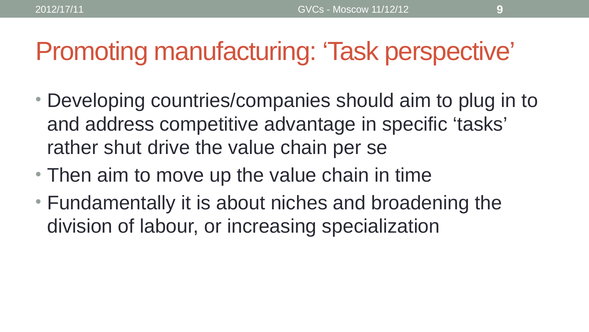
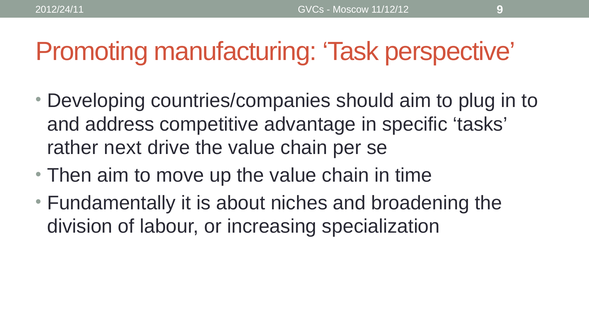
2012/17/11: 2012/17/11 -> 2012/24/11
shut: shut -> next
